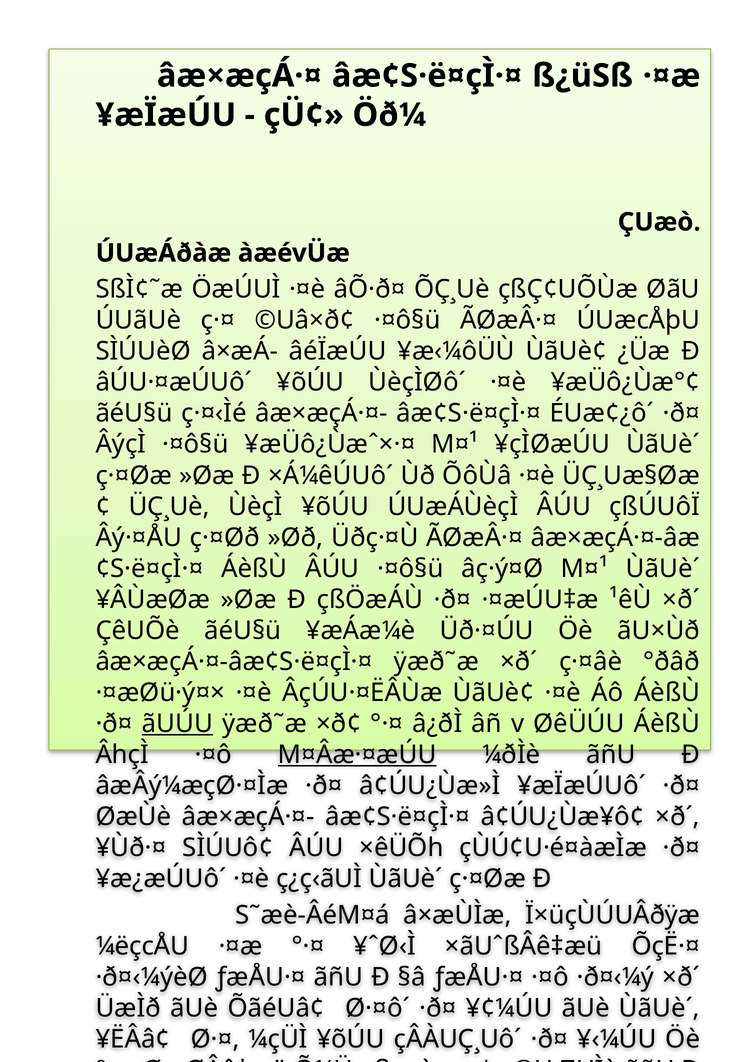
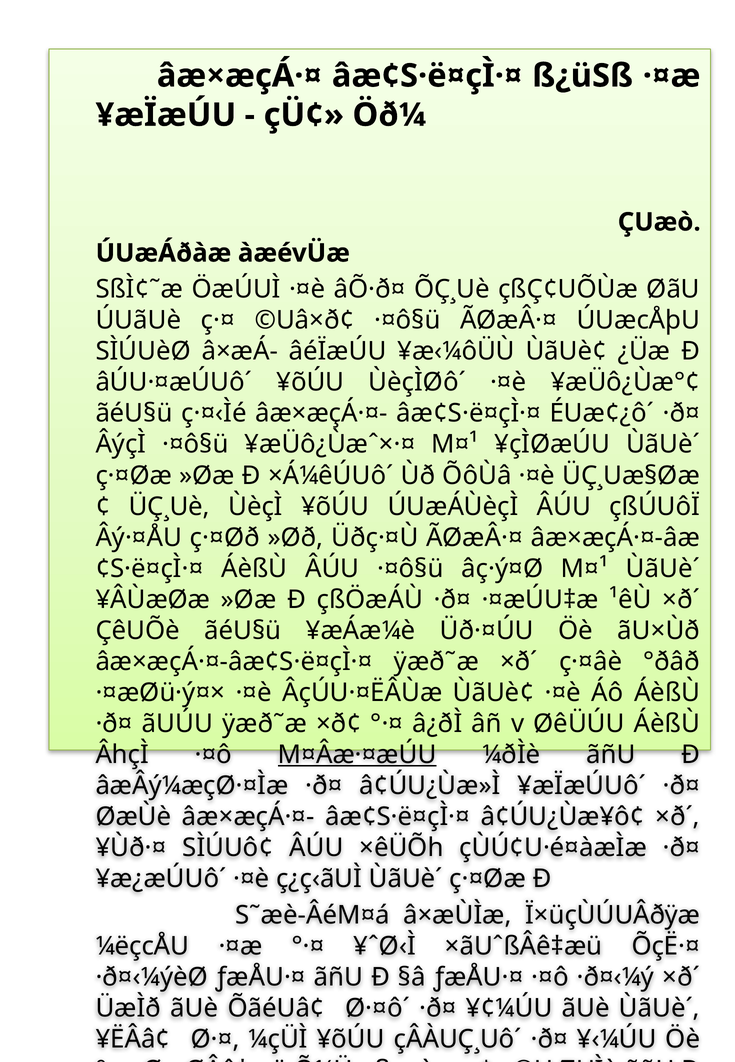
ãUÚU underline: present -> none
